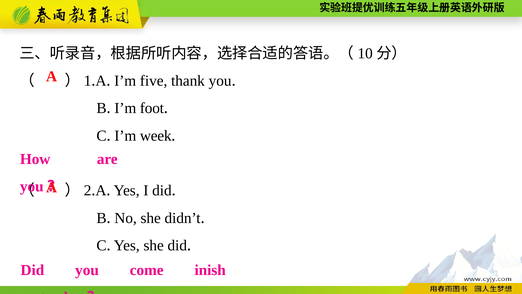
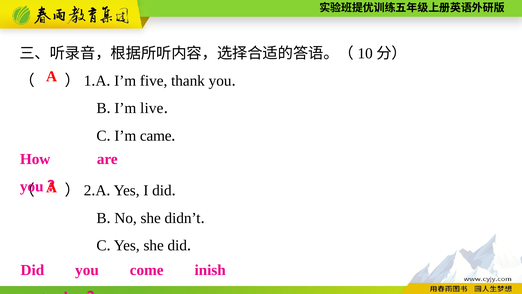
foot: foot -> live
week: week -> came
